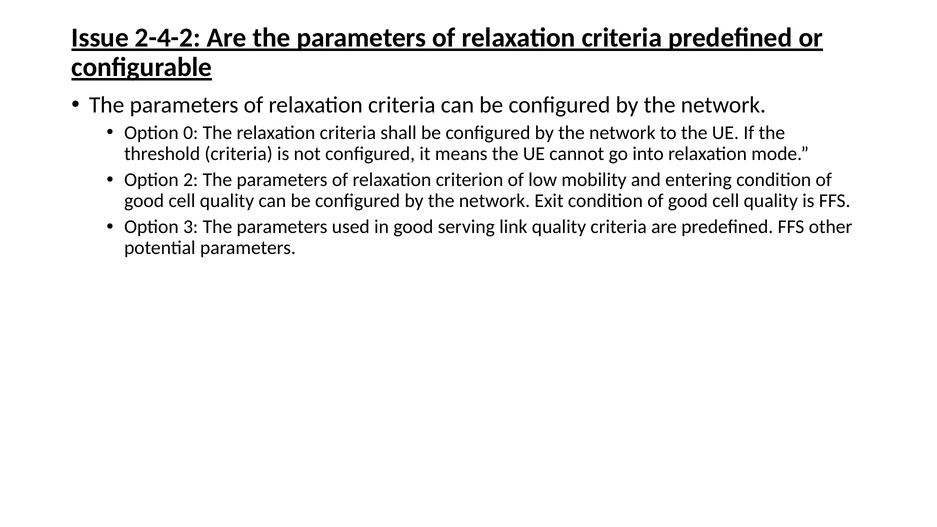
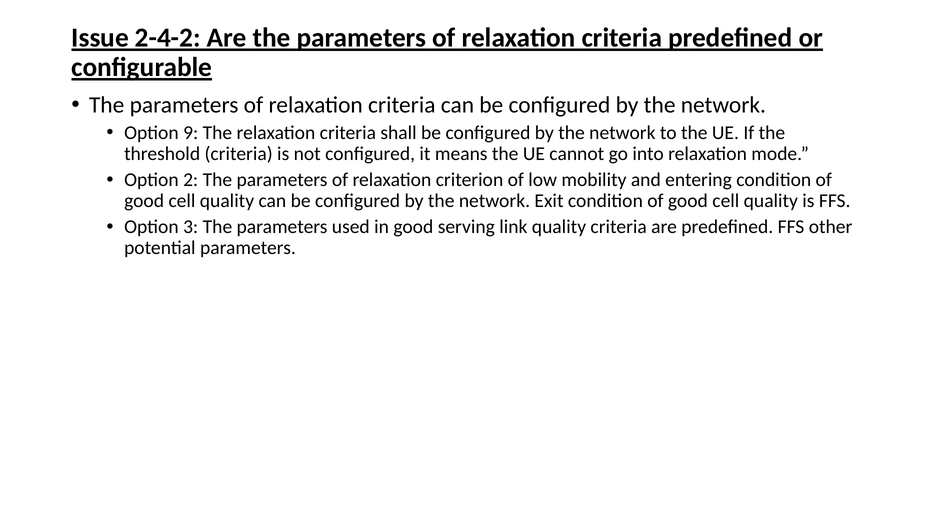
0: 0 -> 9
